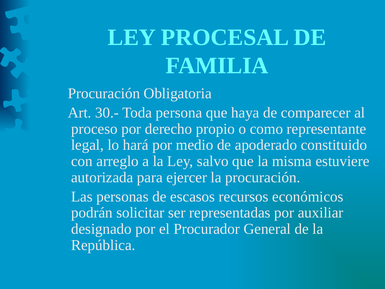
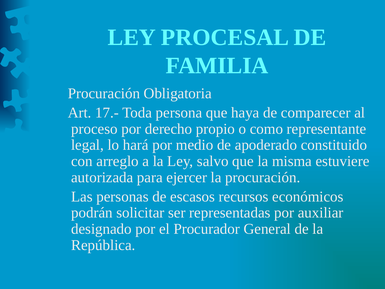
30.-: 30.- -> 17.-
